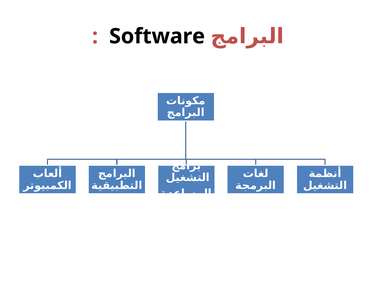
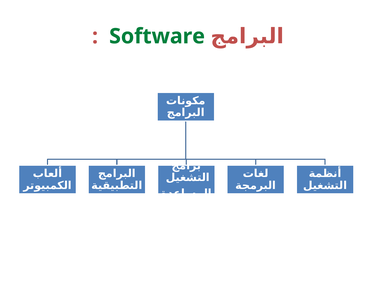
Software colour: black -> green
